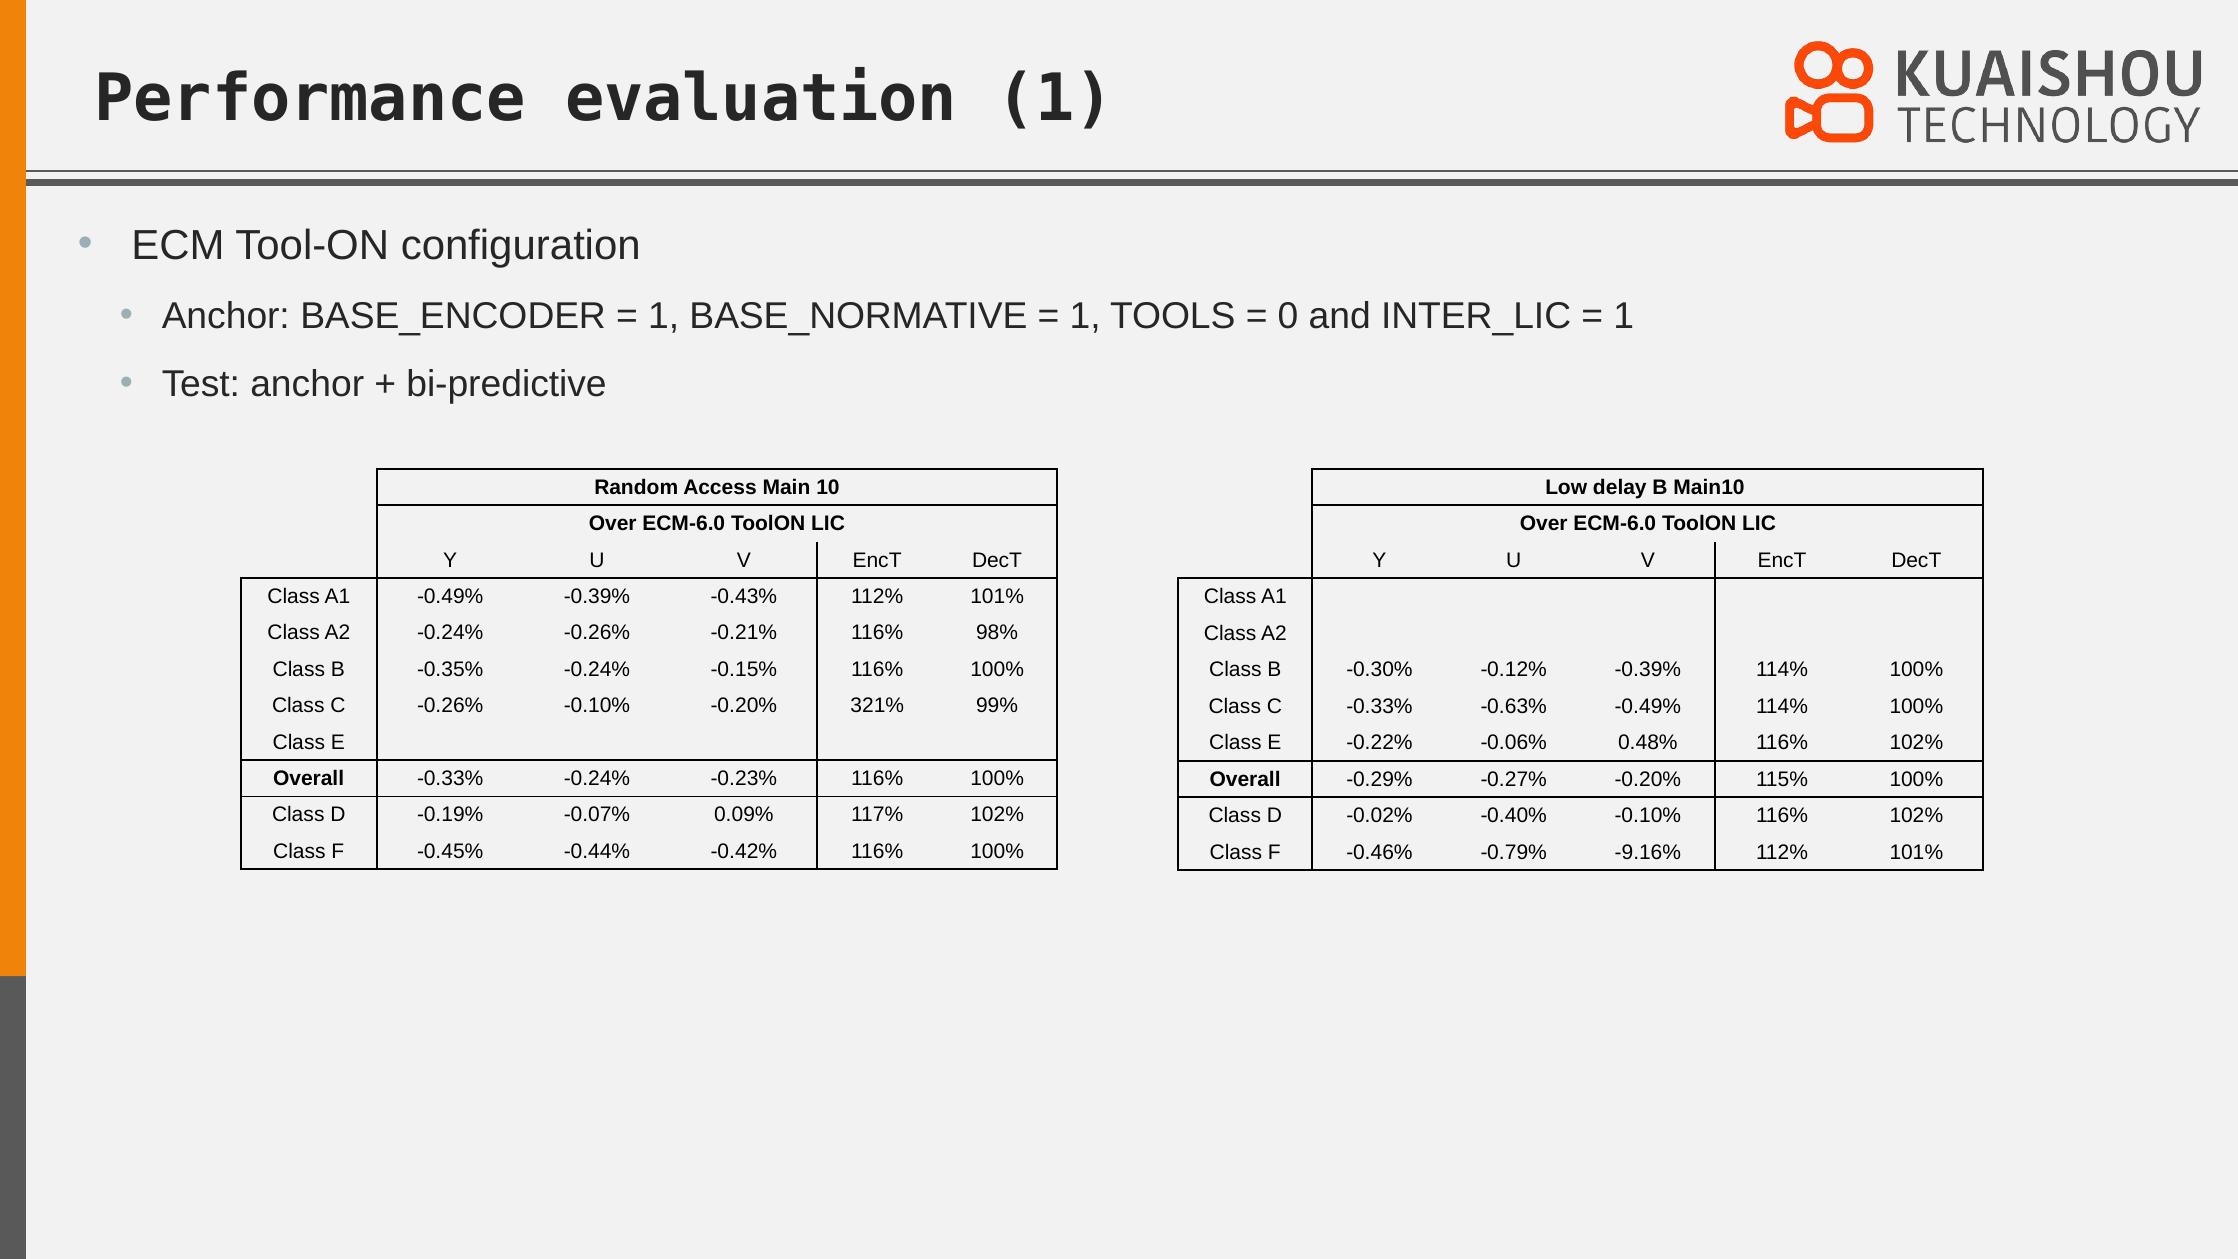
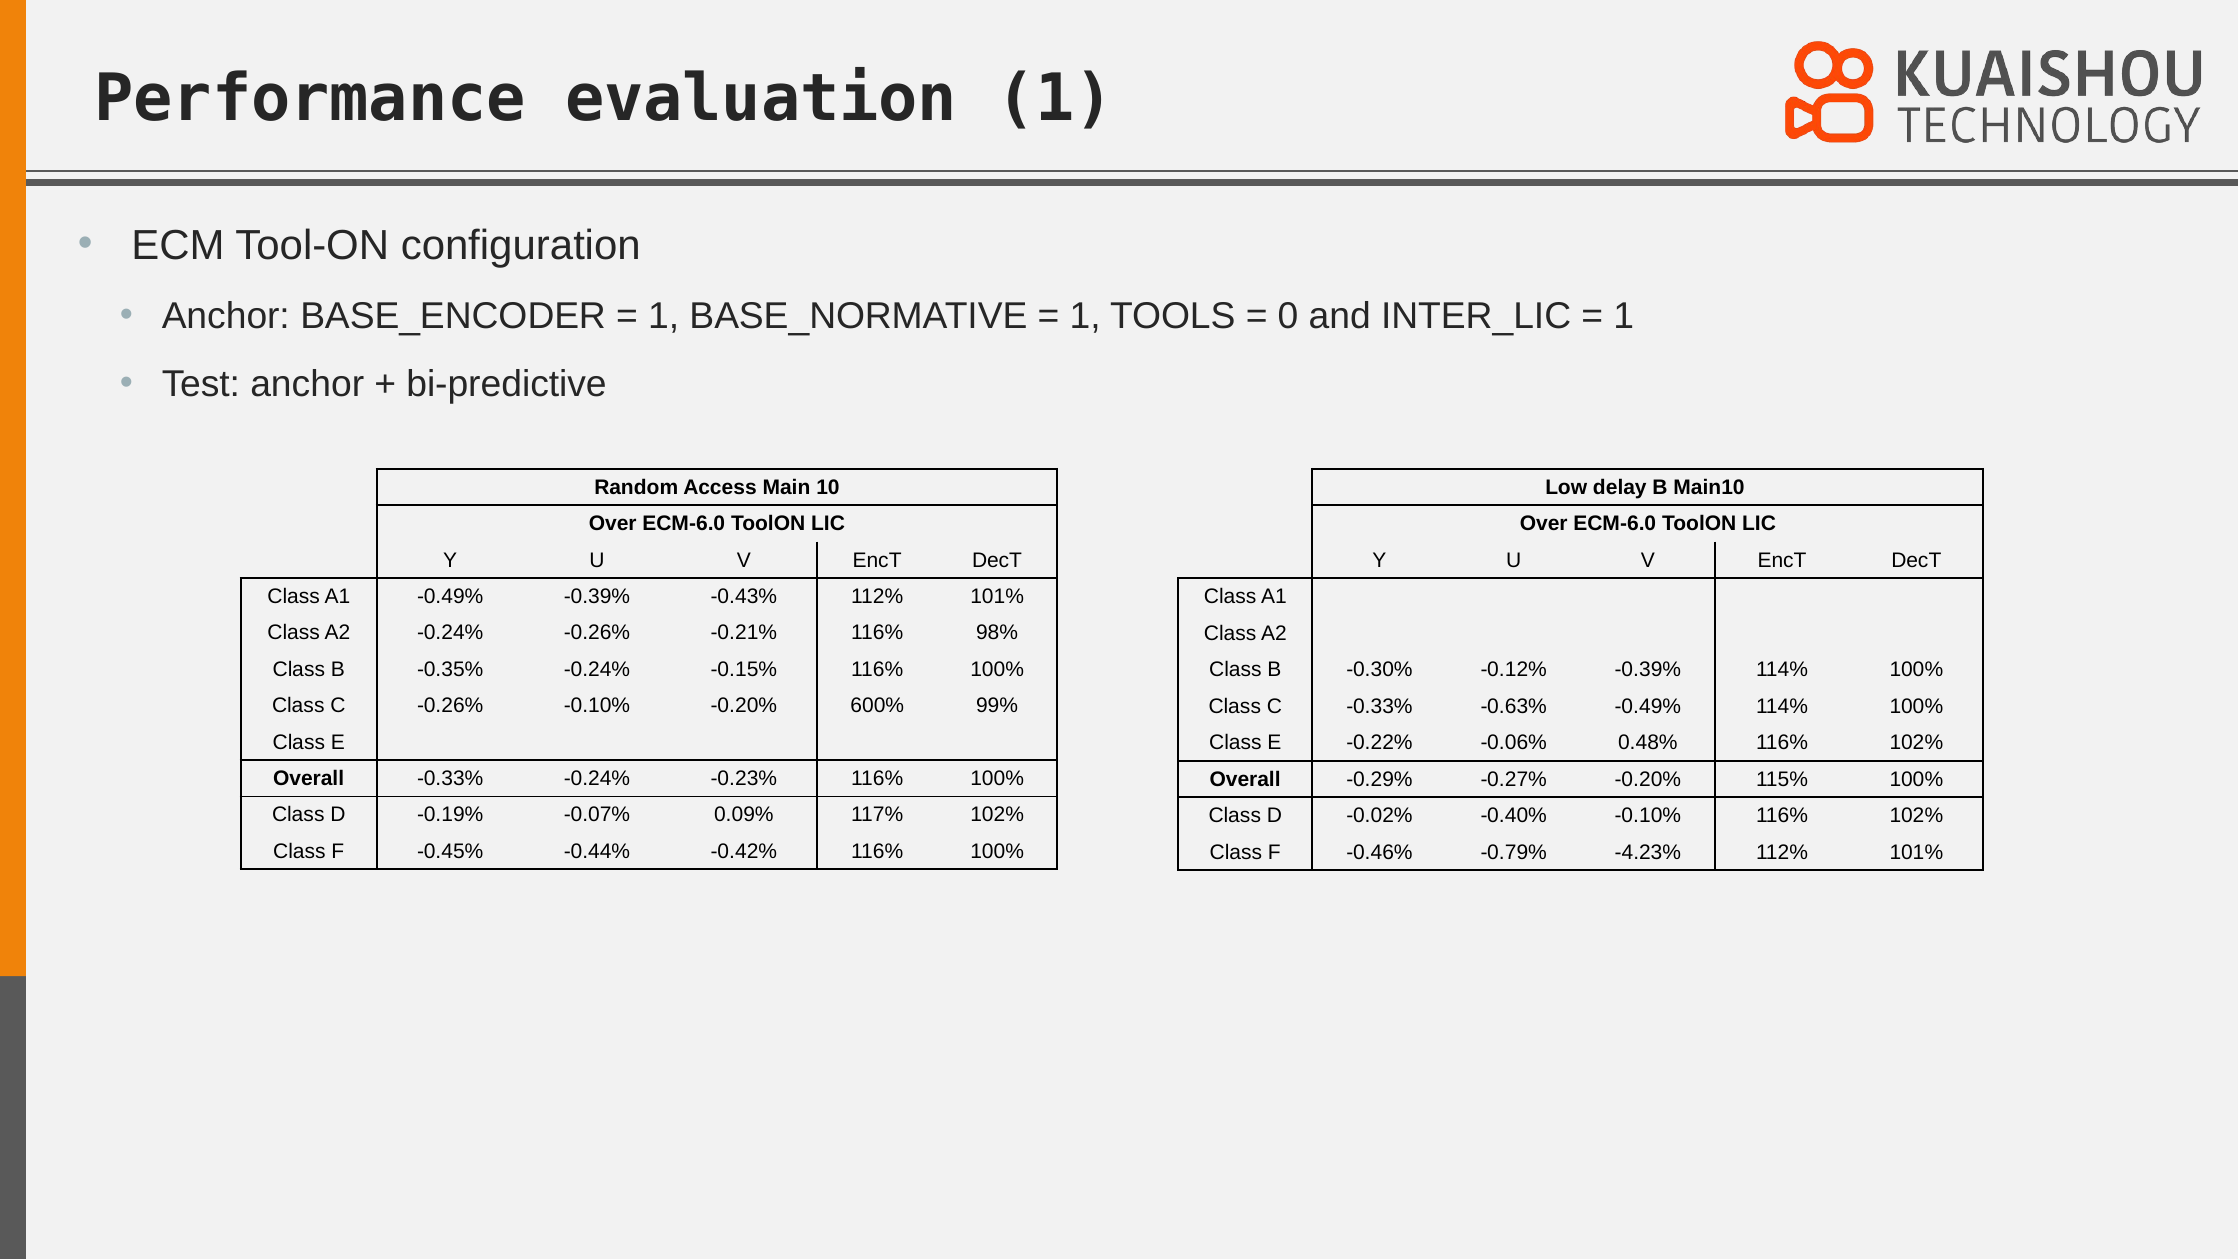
321%: 321% -> 600%
-9.16%: -9.16% -> -4.23%
